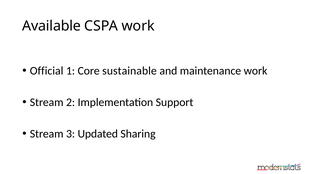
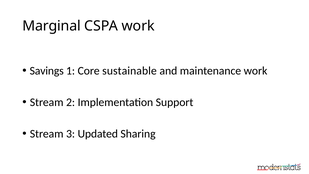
Available: Available -> Marginal
Official: Official -> Savings
